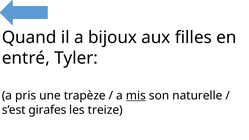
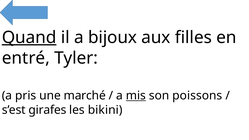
Quand underline: none -> present
trapèze: trapèze -> marché
naturelle: naturelle -> poissons
treize: treize -> bikini
